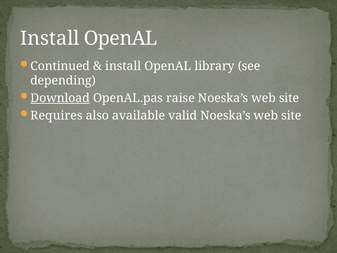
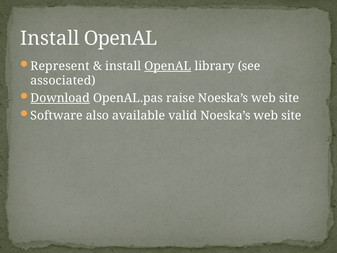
Continued: Continued -> Represent
OpenAL at (168, 66) underline: none -> present
depending: depending -> associated
Requires: Requires -> Software
